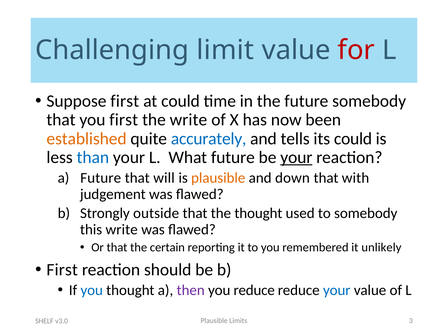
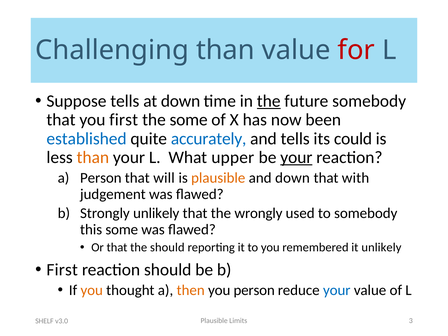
Challenging limit: limit -> than
Suppose first: first -> tells
at could: could -> down
the at (269, 101) underline: none -> present
the write: write -> some
established colour: orange -> blue
than at (93, 157) colour: blue -> orange
What future: future -> upper
a Future: Future -> Person
Strongly outside: outside -> unlikely
the thought: thought -> wrongly
this write: write -> some
the certain: certain -> should
you at (92, 290) colour: blue -> orange
then colour: purple -> orange
you reduce: reduce -> person
